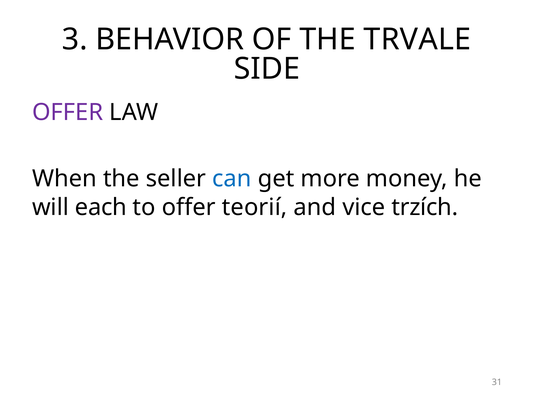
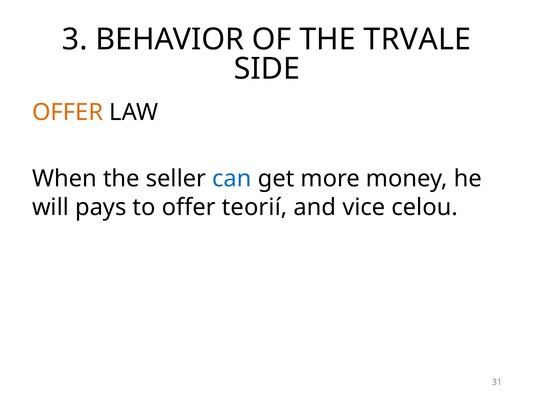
OFFER at (68, 112) colour: purple -> orange
each: each -> pays
trzích: trzích -> celou
